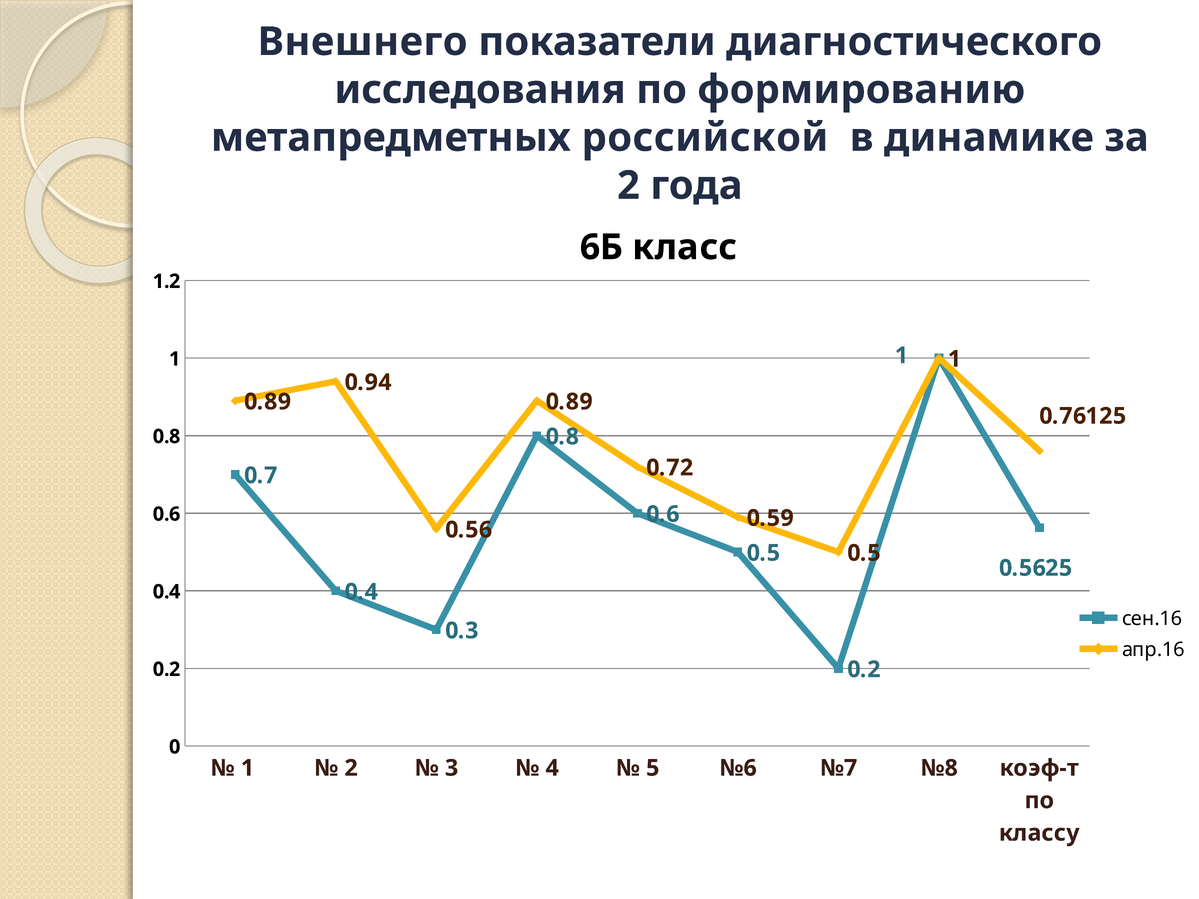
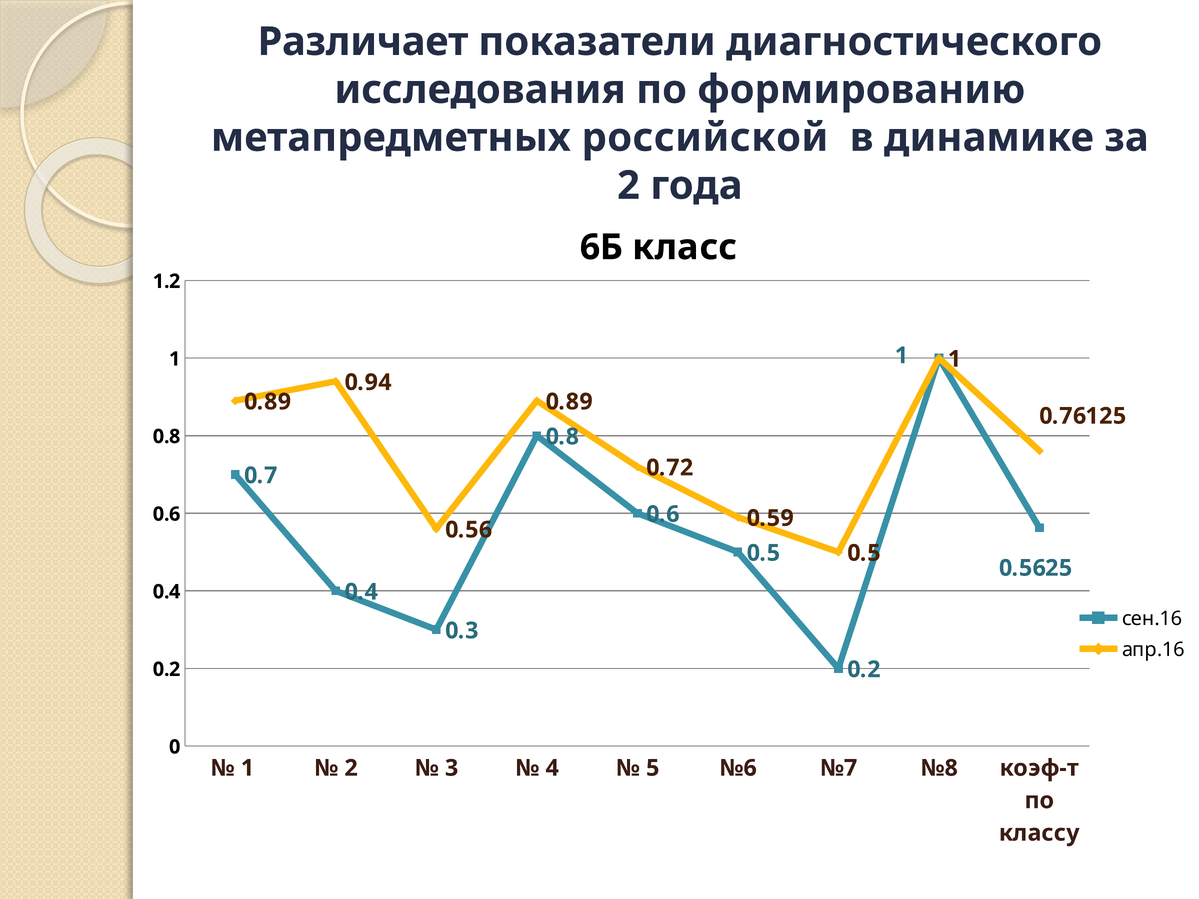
Внешнего: Внешнего -> Различает
